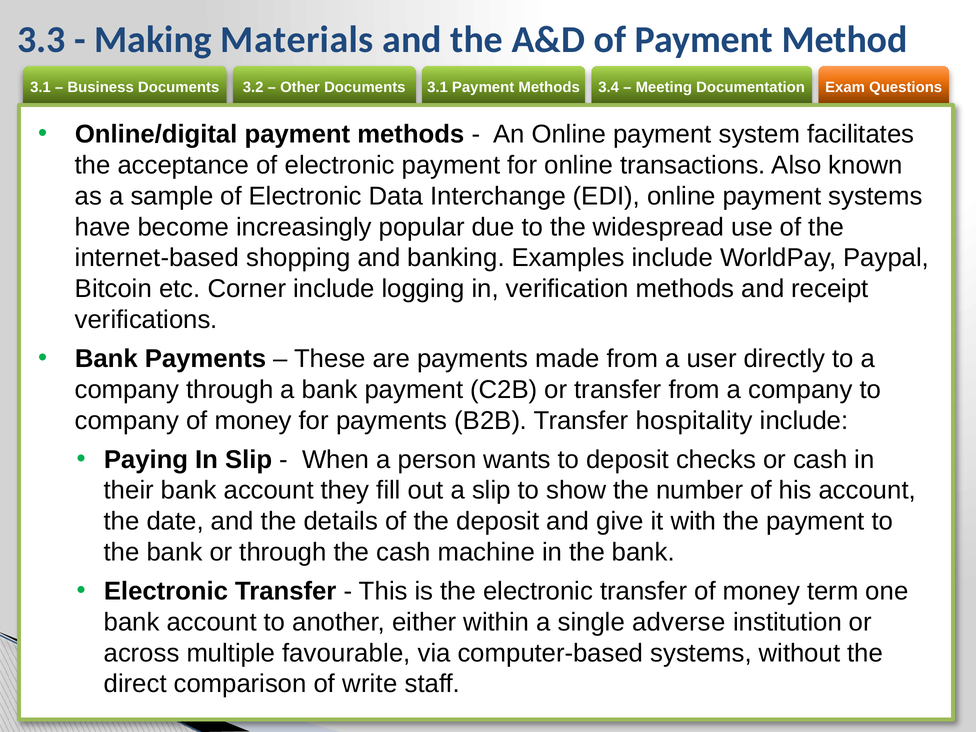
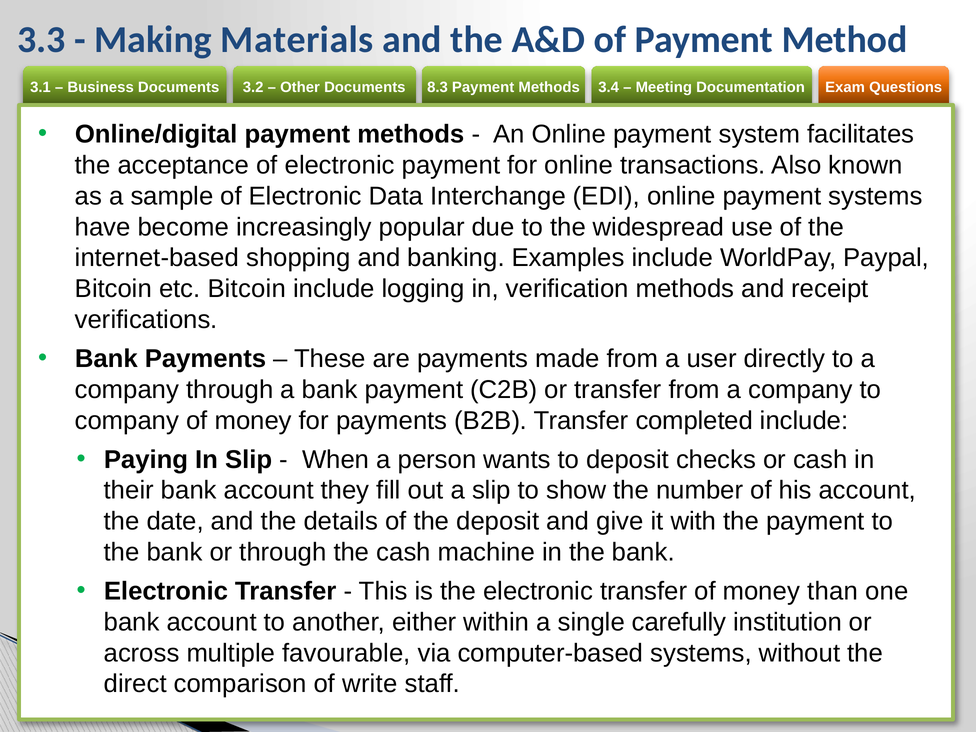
3.1 at (437, 87): 3.1 -> 8.3
etc Corner: Corner -> Bitcoin
hospitality: hospitality -> completed
term: term -> than
adverse: adverse -> carefully
